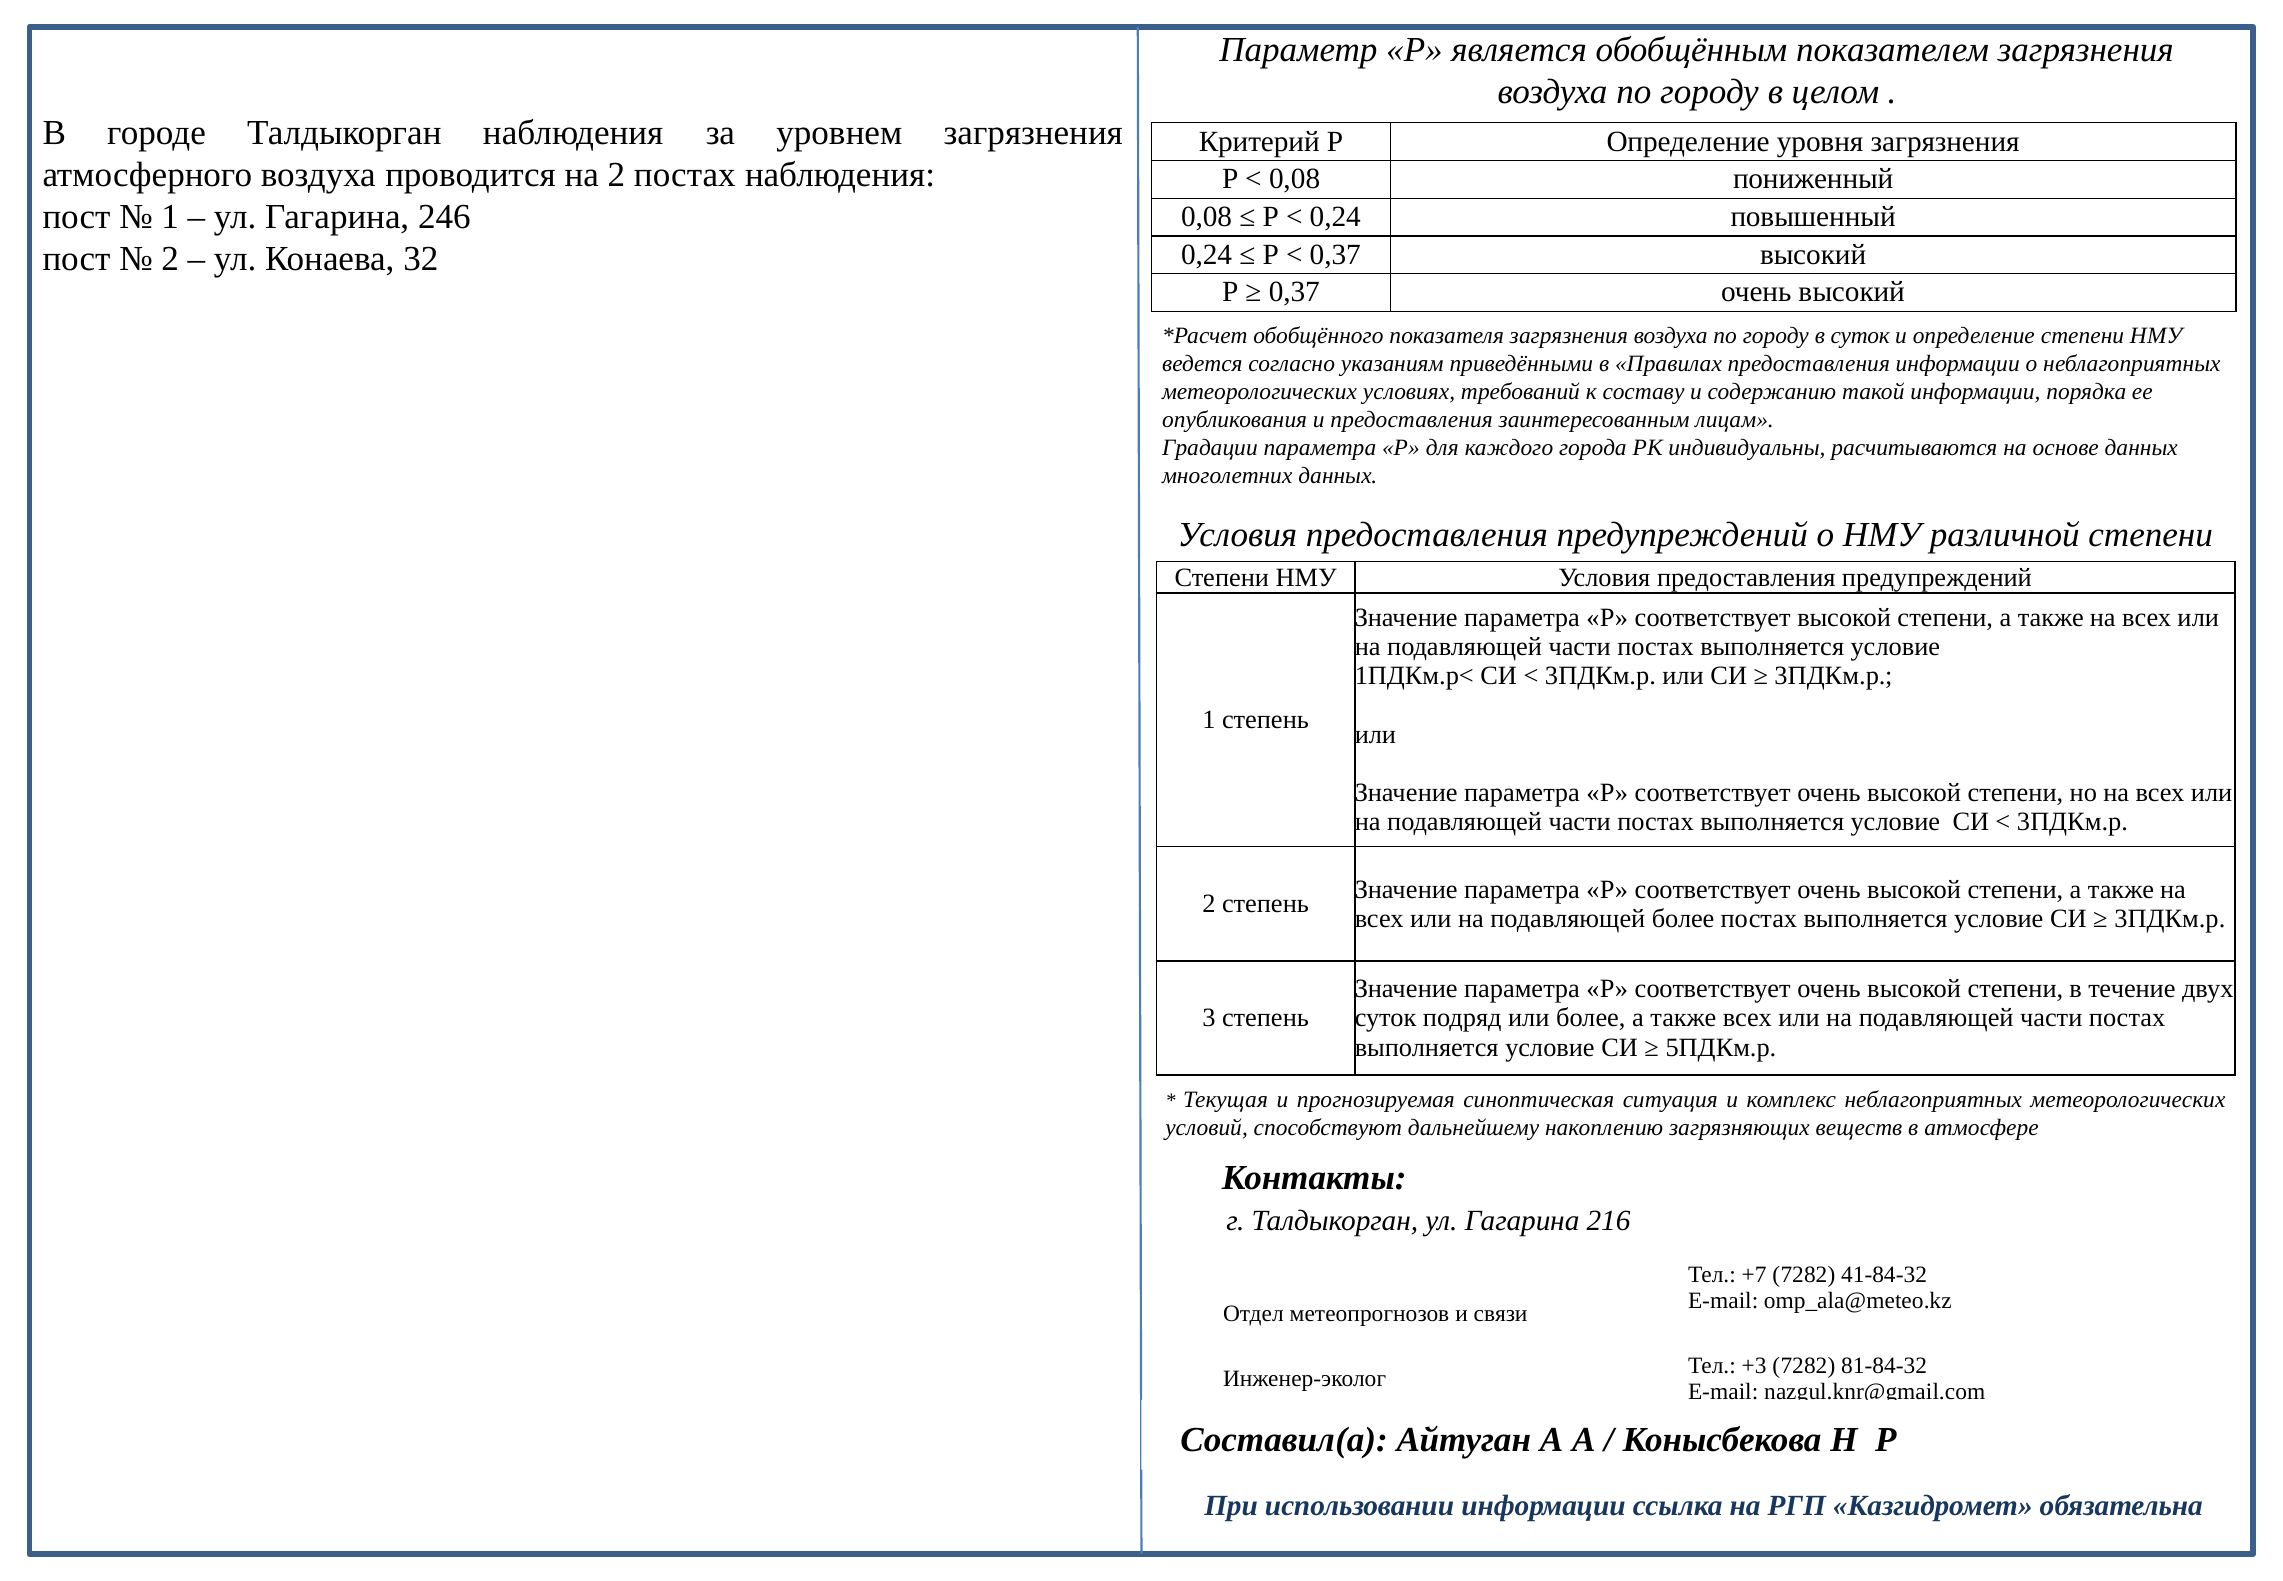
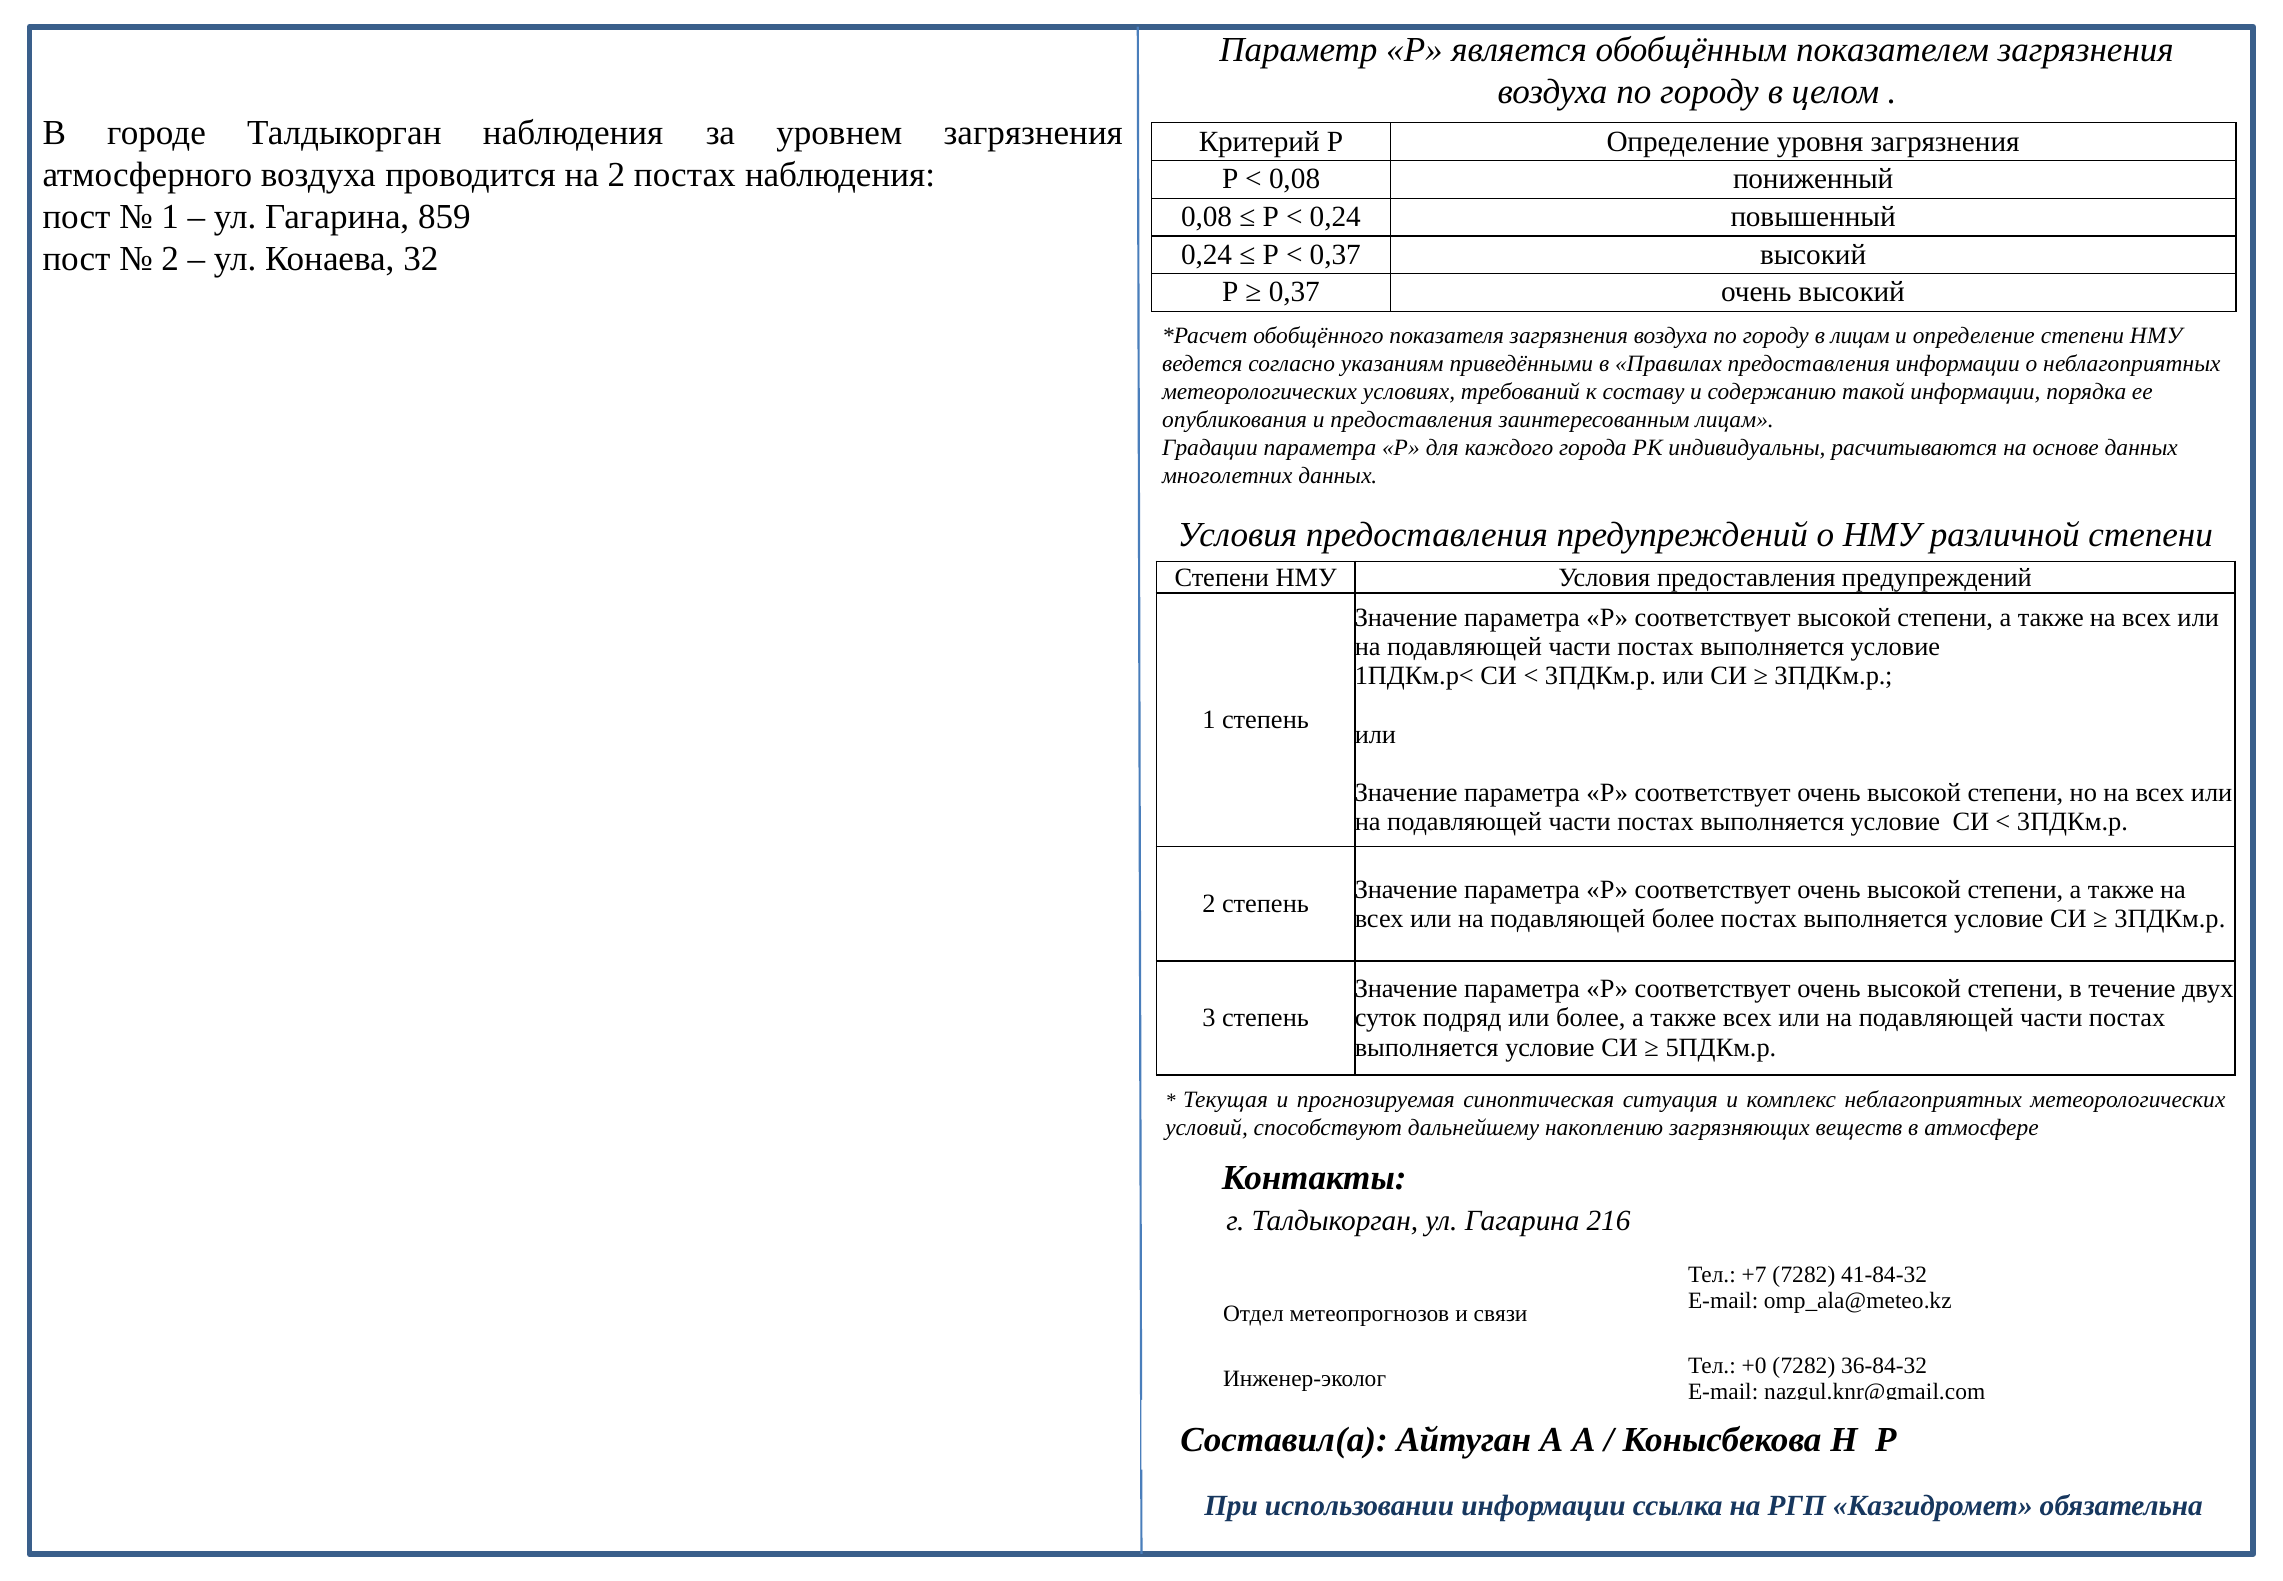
246: 246 -> 859
в суток: суток -> лицам
+3: +3 -> +0
81-84-32: 81-84-32 -> 36-84-32
